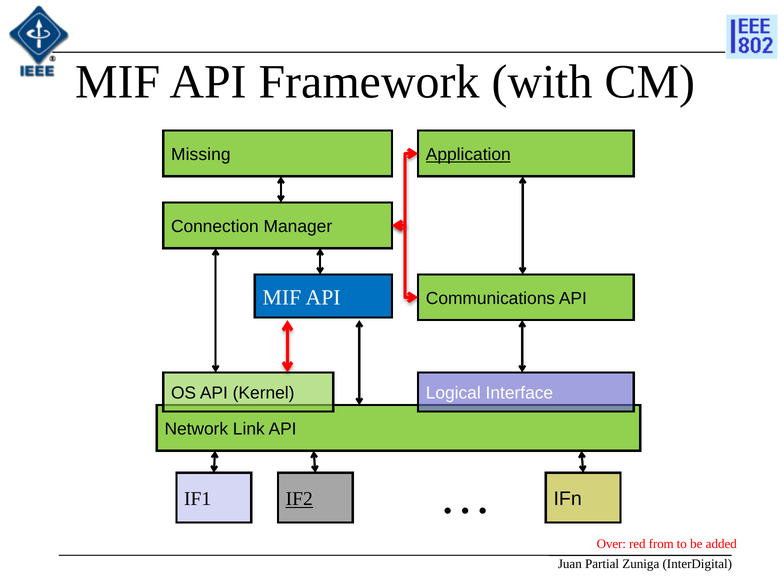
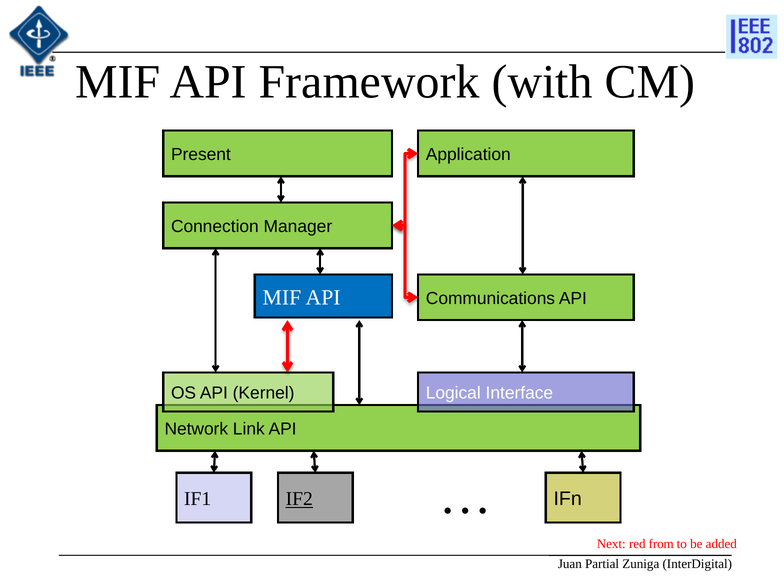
Missing: Missing -> Present
Application underline: present -> none
Over: Over -> Next
